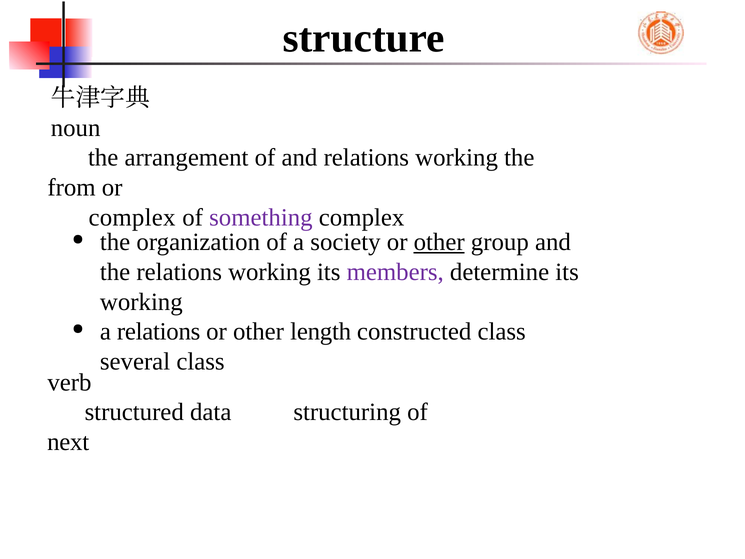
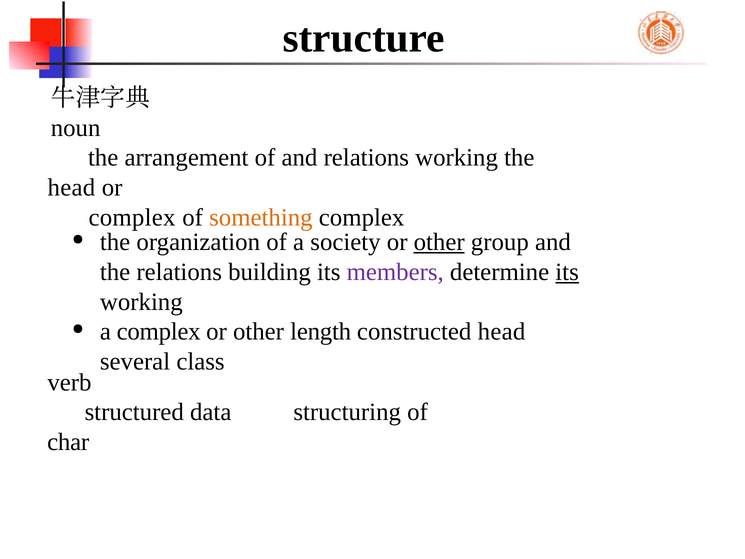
from at (72, 187): from -> head
something colour: purple -> orange
the relations working: working -> building
its at (567, 272) underline: none -> present
a relations: relations -> complex
constructed class: class -> head
next: next -> char
